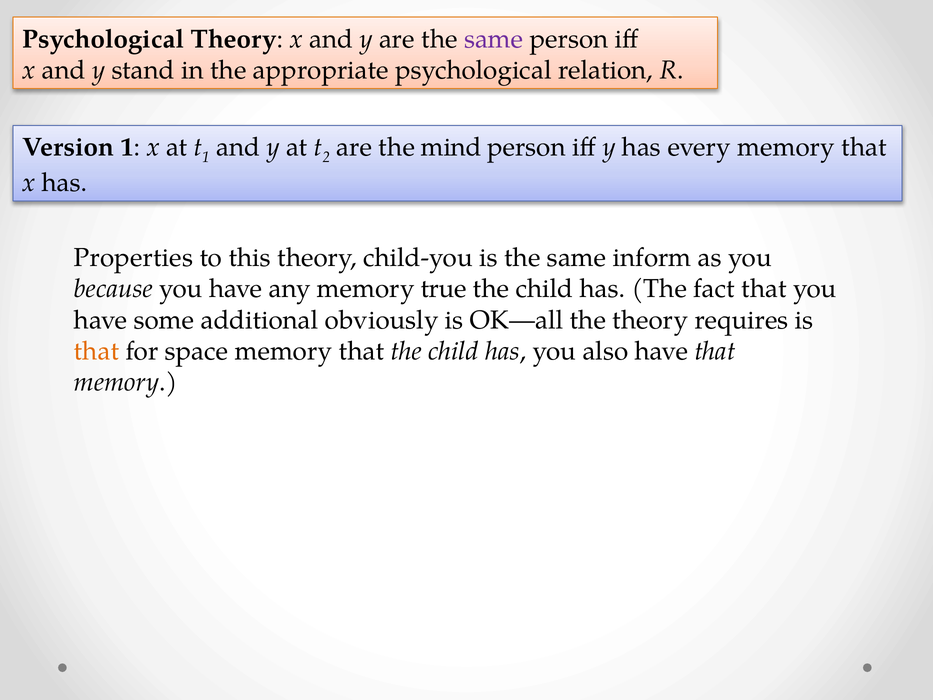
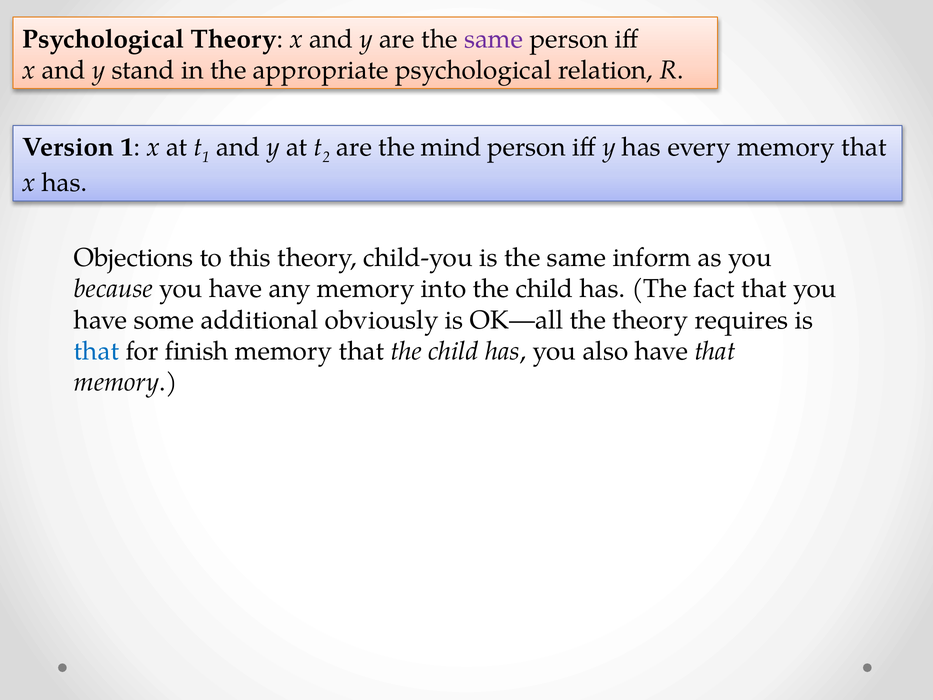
Properties: Properties -> Objections
true: true -> into
that at (97, 351) colour: orange -> blue
space: space -> finish
